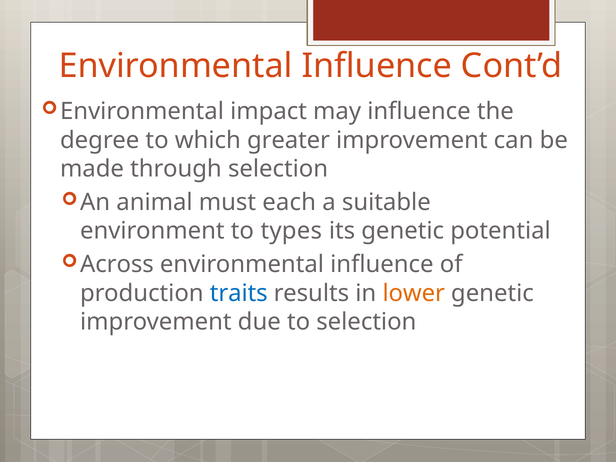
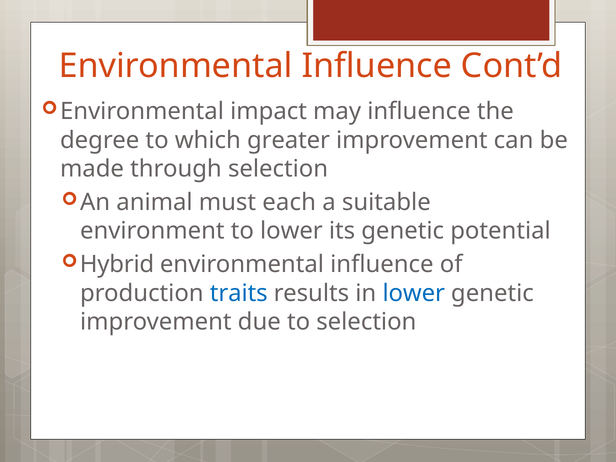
to types: types -> lower
Across: Across -> Hybrid
lower at (414, 293) colour: orange -> blue
